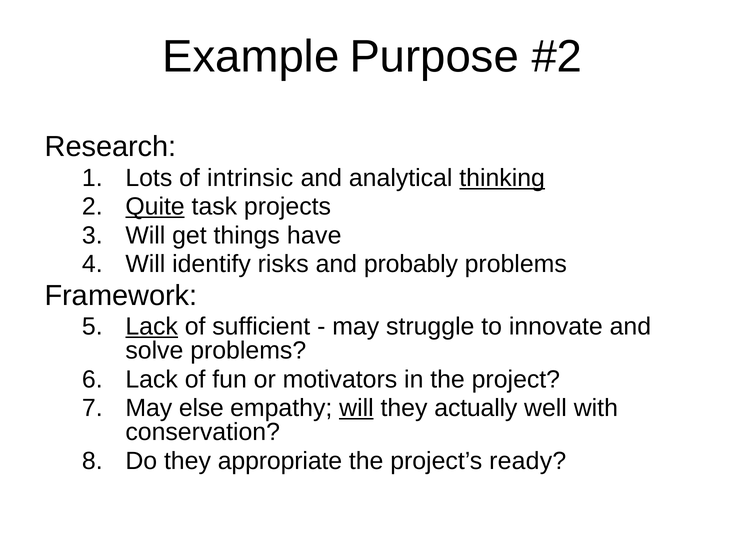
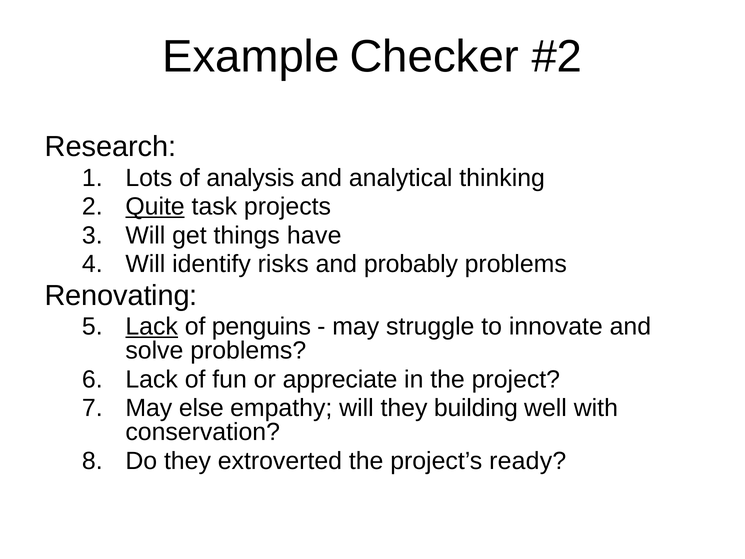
Purpose: Purpose -> Checker
intrinsic: intrinsic -> analysis
thinking underline: present -> none
Framework: Framework -> Renovating
sufficient: sufficient -> penguins
motivators: motivators -> appreciate
will at (356, 408) underline: present -> none
actually: actually -> building
appropriate: appropriate -> extroverted
